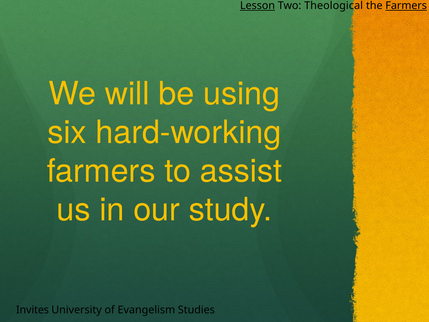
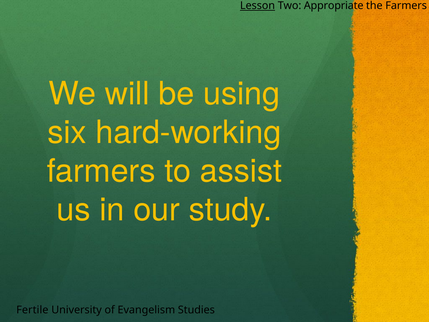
Theological: Theological -> Appropriate
Farmers at (406, 6) underline: present -> none
Invites: Invites -> Fertile
